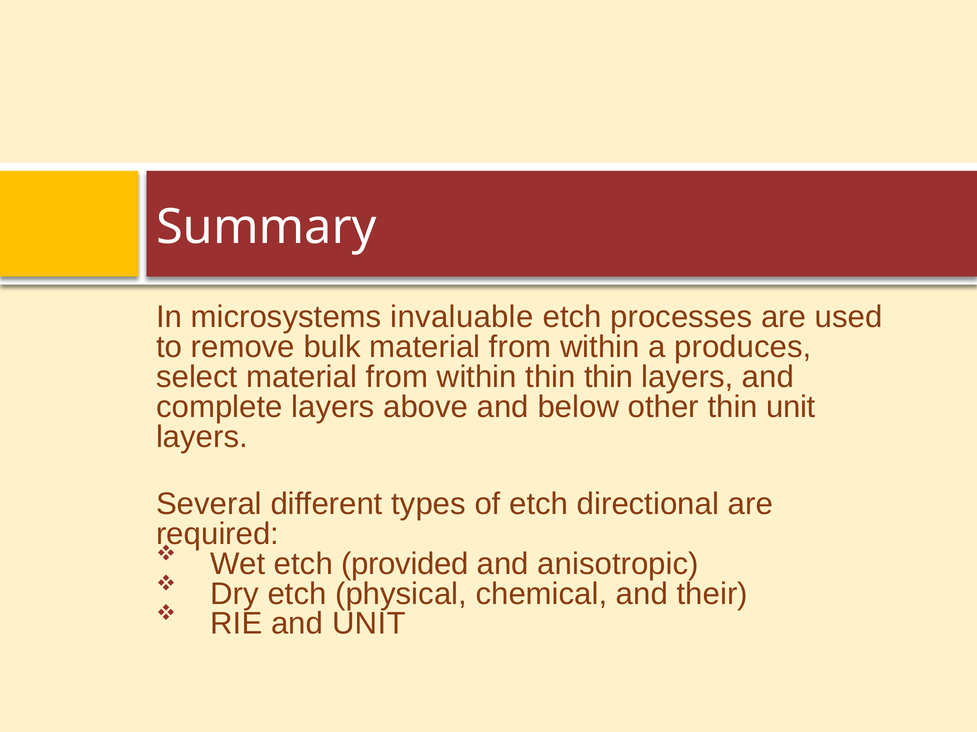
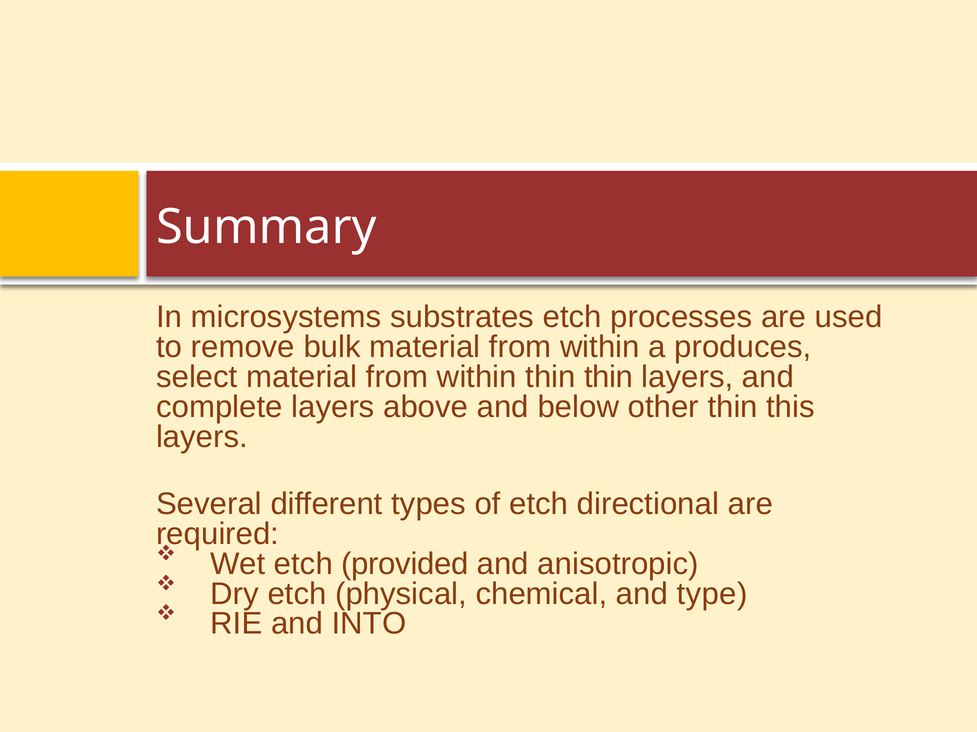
invaluable: invaluable -> substrates
thin unit: unit -> this
their: their -> type
and UNIT: UNIT -> INTO
